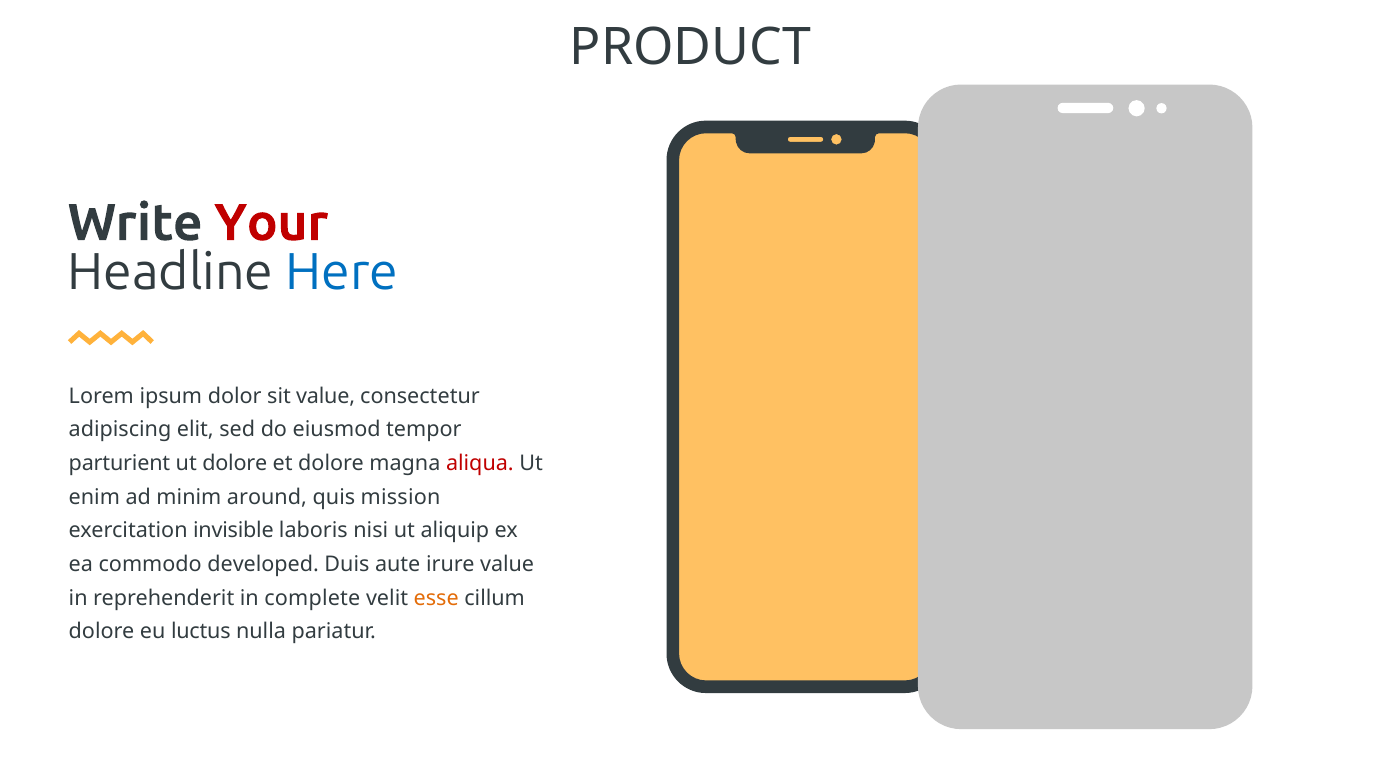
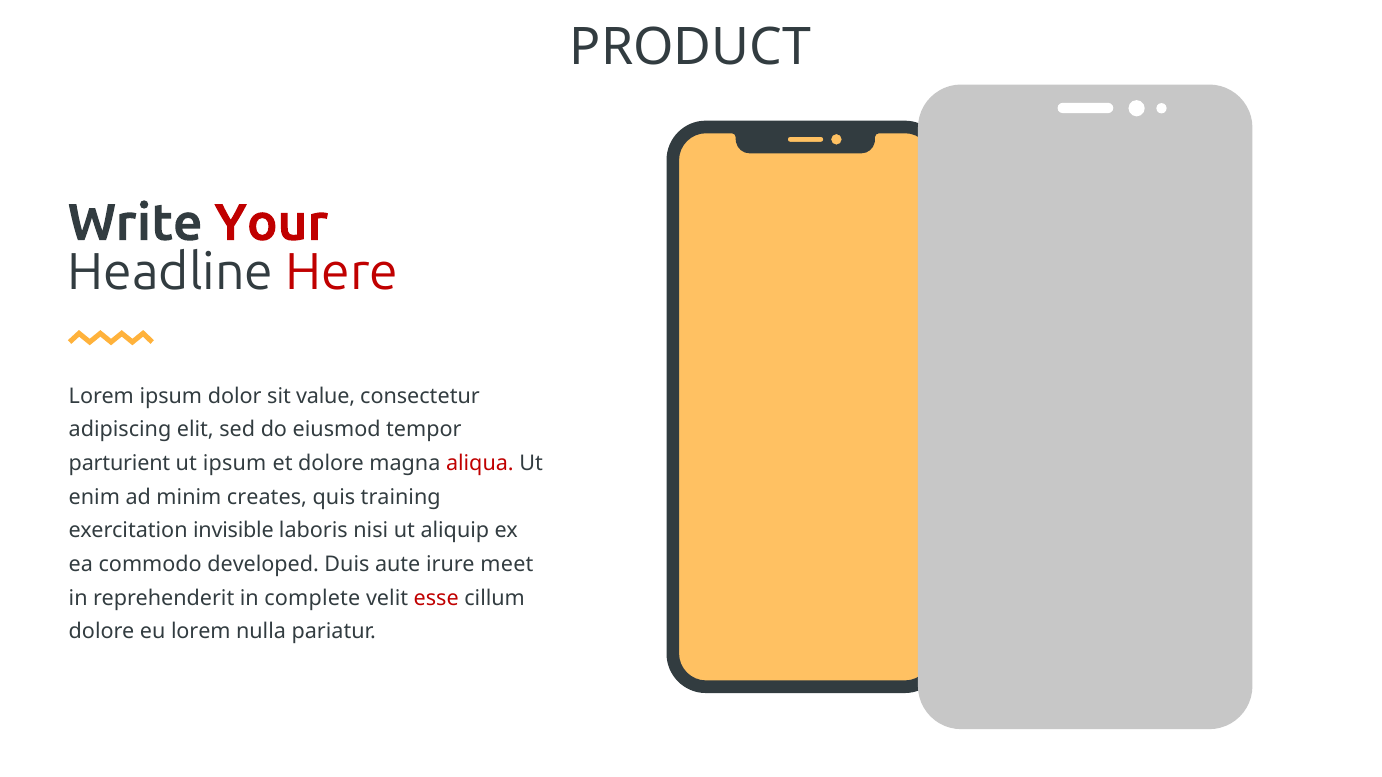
Here colour: blue -> red
ut dolore: dolore -> ipsum
around: around -> creates
mission: mission -> training
irure value: value -> meet
esse colour: orange -> red
eu luctus: luctus -> lorem
